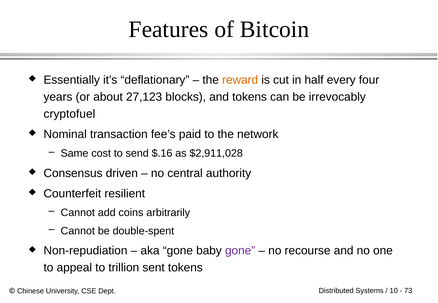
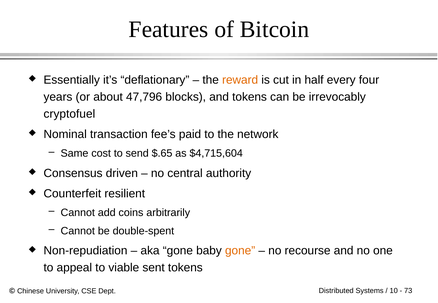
27,123: 27,123 -> 47,796
$.16: $.16 -> $.65
$2,911,028: $2,911,028 -> $4,715,604
gone at (240, 251) colour: purple -> orange
trillion: trillion -> viable
